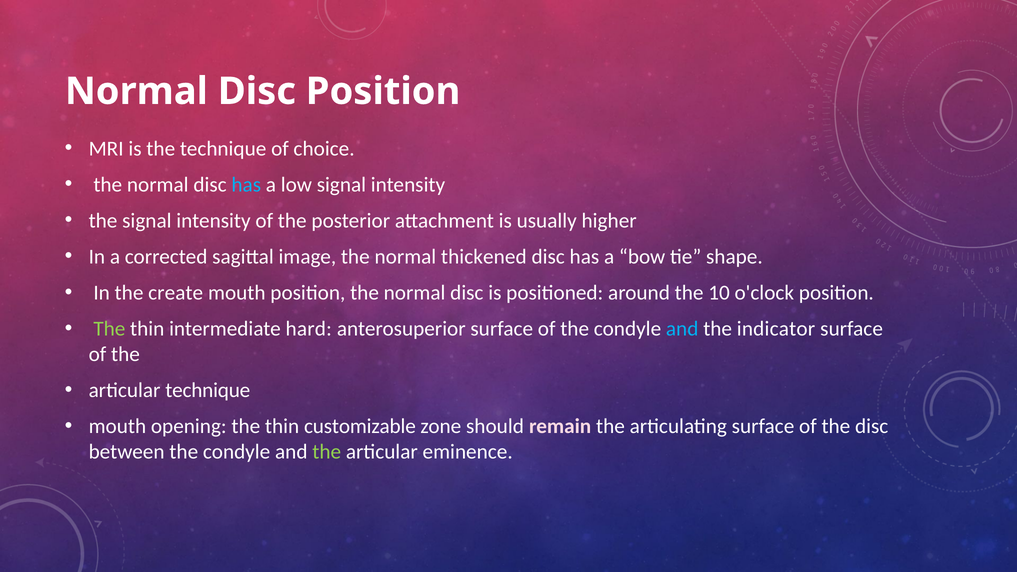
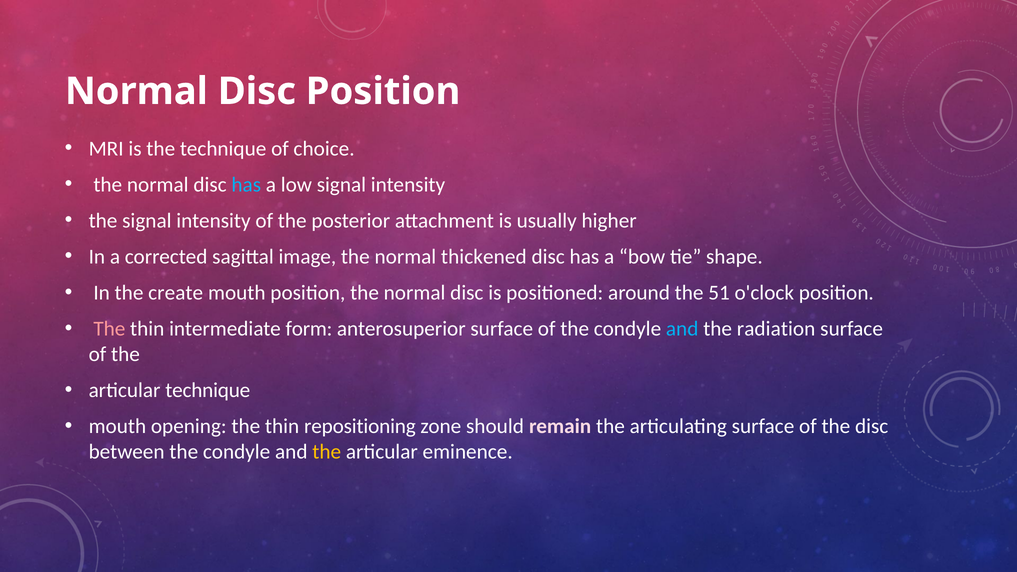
10: 10 -> 51
The at (109, 329) colour: light green -> pink
hard: hard -> form
indicator: indicator -> radiation
customizable: customizable -> repositioning
the at (327, 452) colour: light green -> yellow
